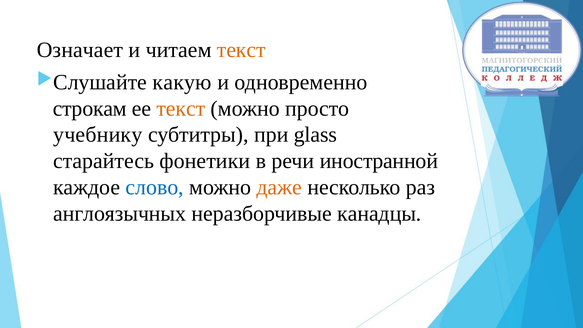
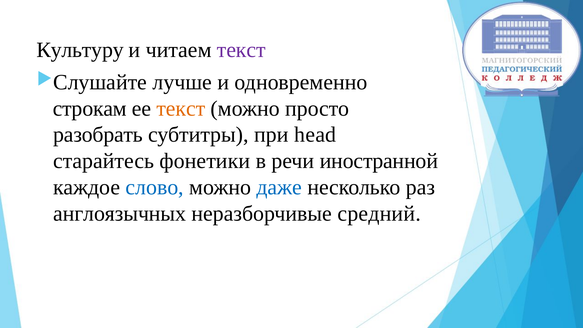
Означает: Означает -> Культуру
текст at (241, 50) colour: orange -> purple
какую: какую -> лучше
учебнику: учебнику -> разобрать
glass: glass -> head
даже colour: orange -> blue
канадцы: канадцы -> средний
